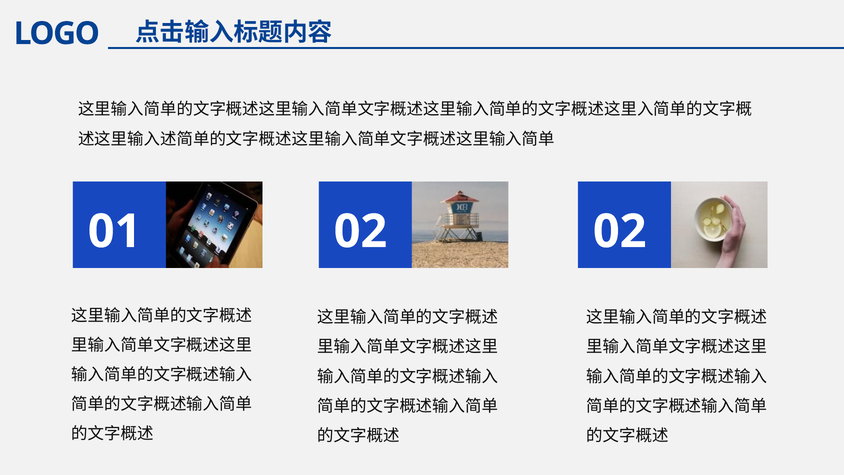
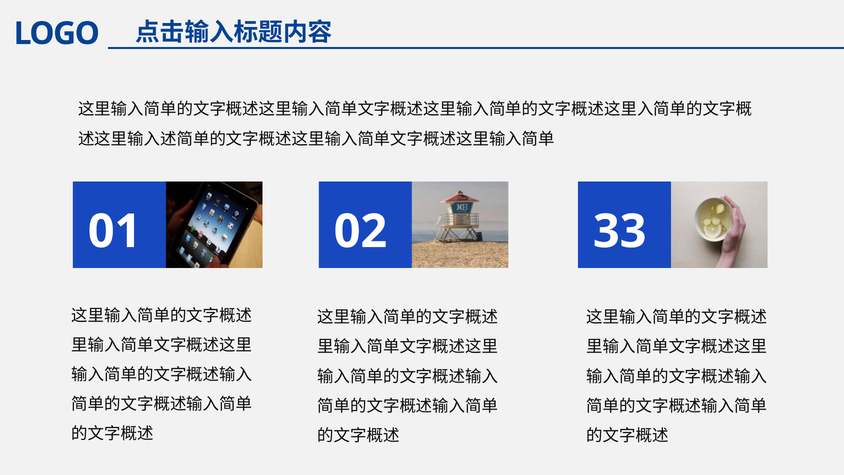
02 02: 02 -> 33
